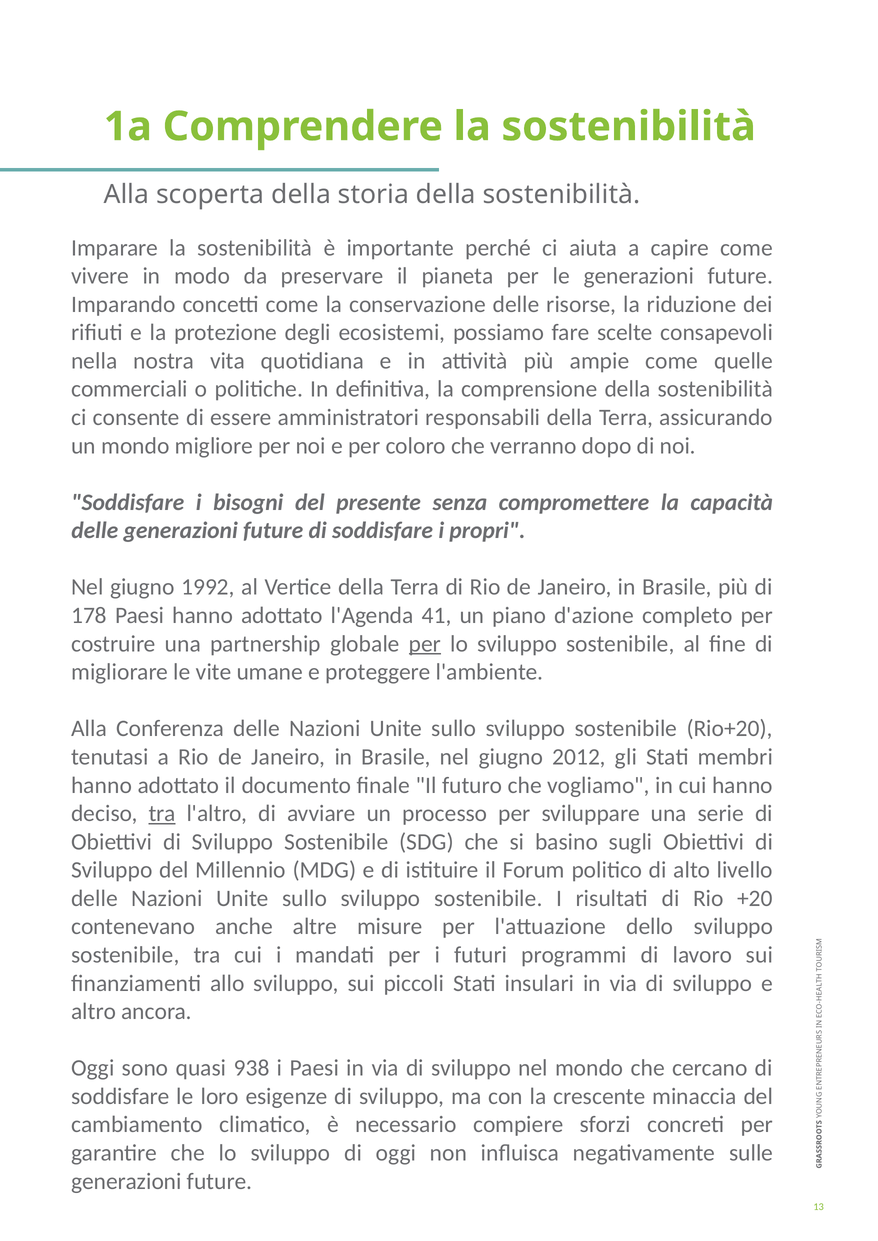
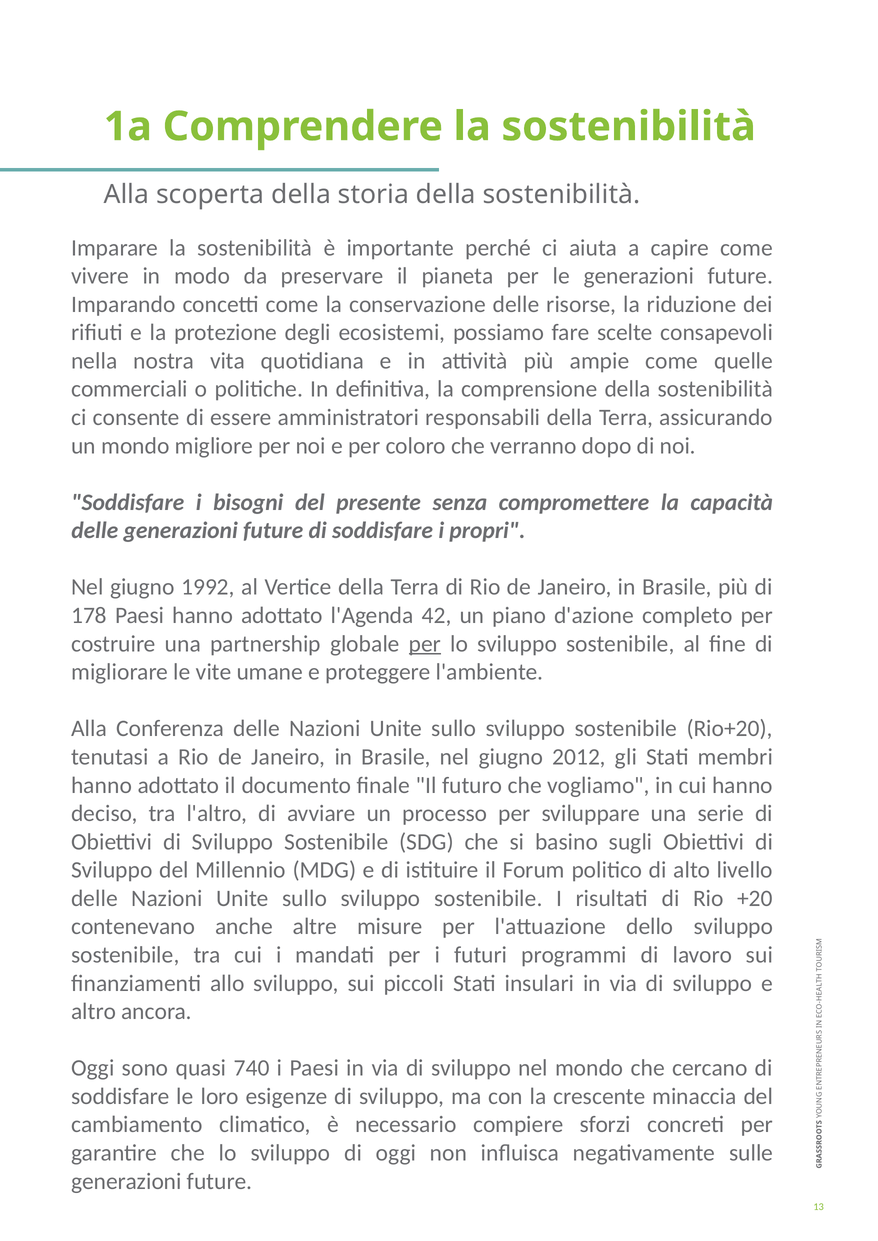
41: 41 -> 42
tra at (162, 814) underline: present -> none
938: 938 -> 740
